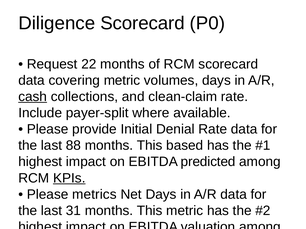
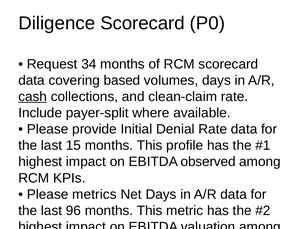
22: 22 -> 34
covering metric: metric -> based
88: 88 -> 15
based: based -> profile
predicted: predicted -> observed
KPIs at (69, 178) underline: present -> none
31: 31 -> 96
